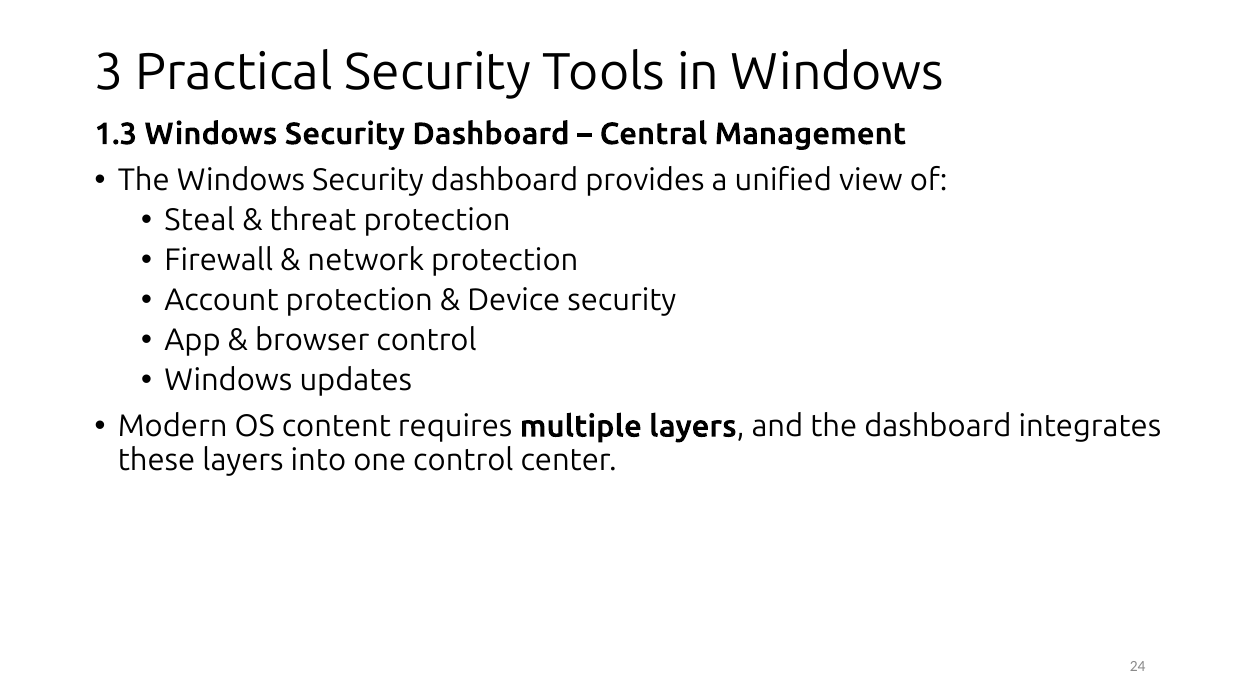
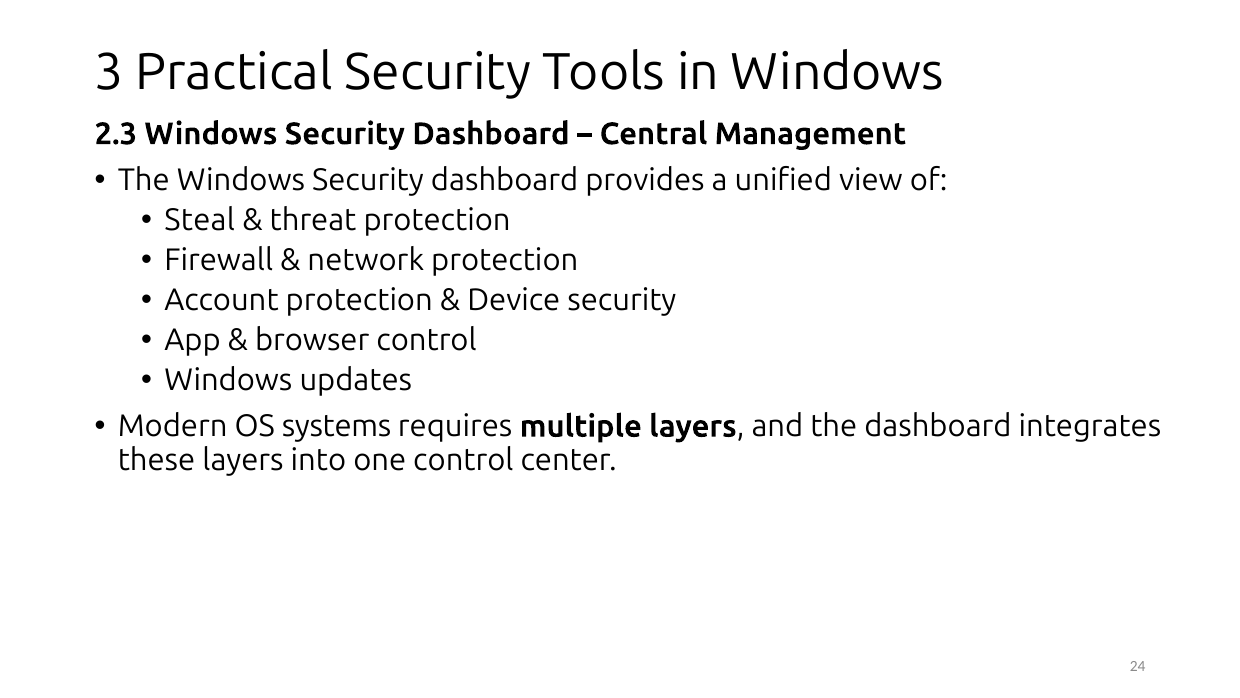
1.3: 1.3 -> 2.3
content: content -> systems
